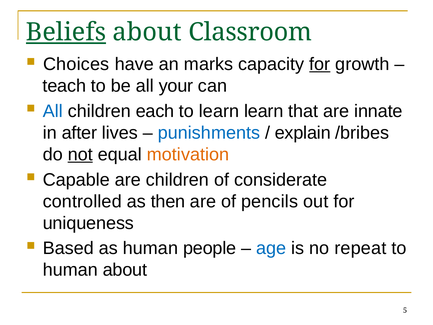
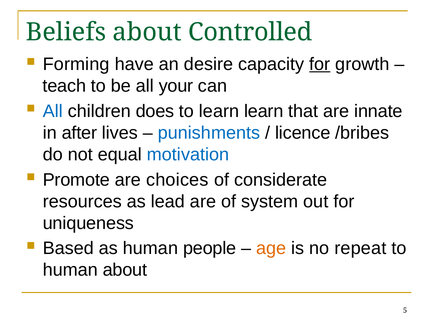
Beliefs underline: present -> none
Classroom: Classroom -> Controlled
Choices: Choices -> Forming
marks: marks -> desire
each: each -> does
explain: explain -> licence
not underline: present -> none
motivation colour: orange -> blue
Capable: Capable -> Promote
are children: children -> choices
controlled: controlled -> resources
then: then -> lead
pencils: pencils -> system
age colour: blue -> orange
